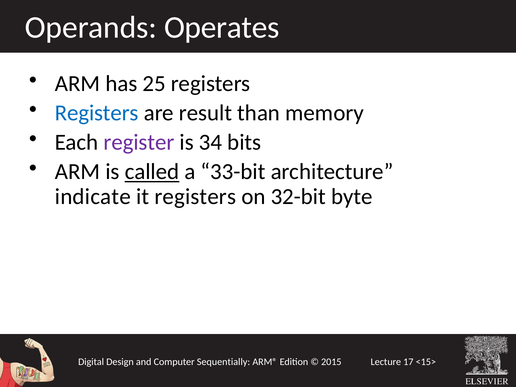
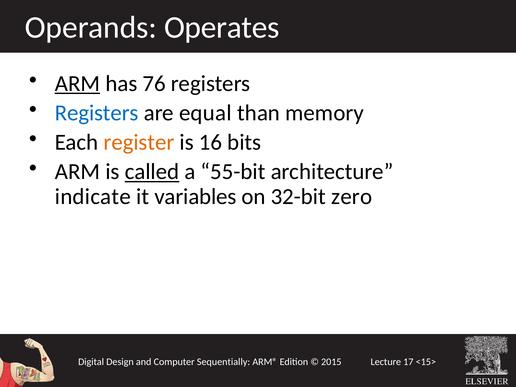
ARM at (77, 84) underline: none -> present
25: 25 -> 76
result: result -> equal
register colour: purple -> orange
34: 34 -> 16
33-bit: 33-bit -> 55-bit
it registers: registers -> variables
byte: byte -> zero
